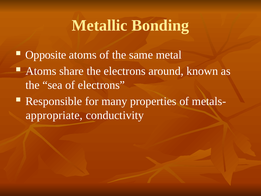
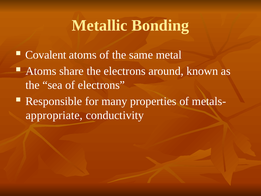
Opposite: Opposite -> Covalent
